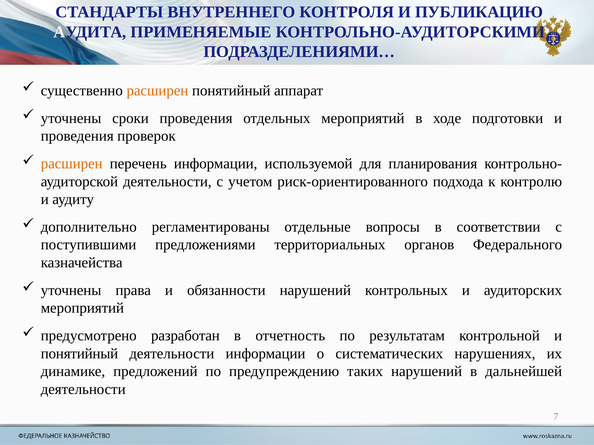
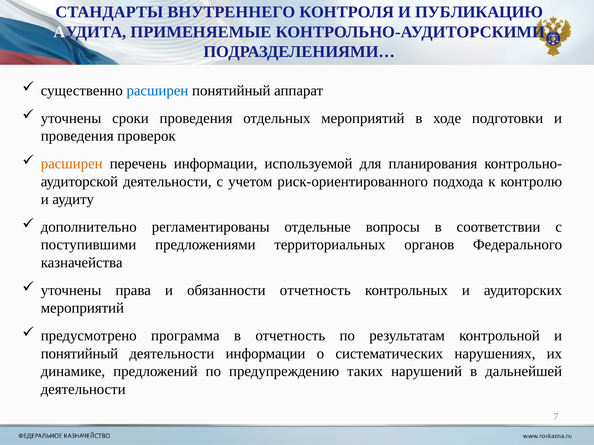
расширен at (157, 91) colour: orange -> blue
обязанности нарушений: нарушений -> отчетность
разработан: разработан -> программа
